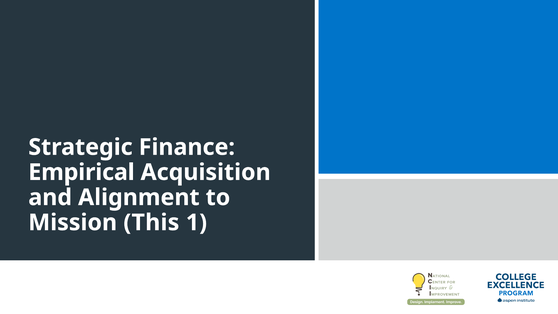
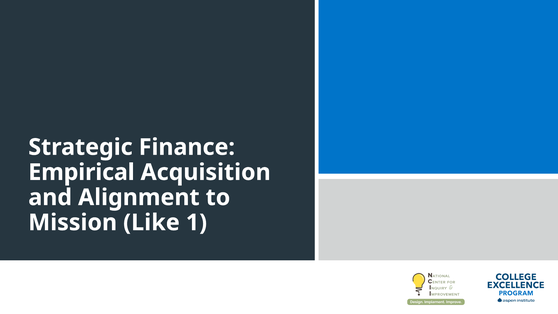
This: This -> Like
